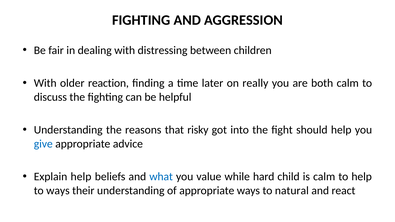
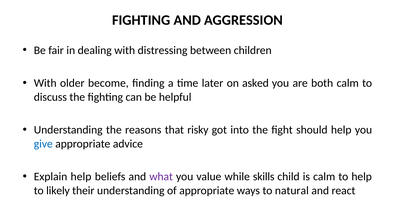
reaction: reaction -> become
really: really -> asked
what colour: blue -> purple
hard: hard -> skills
to ways: ways -> likely
